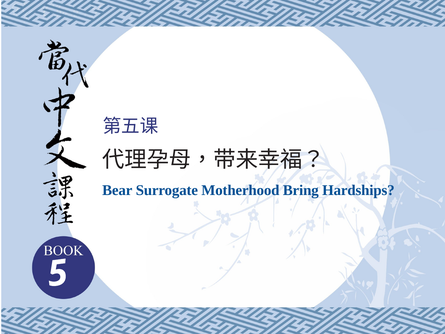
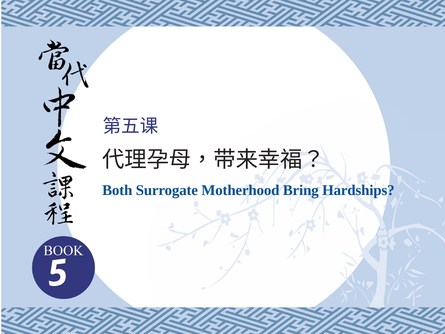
Bear: Bear -> Both
